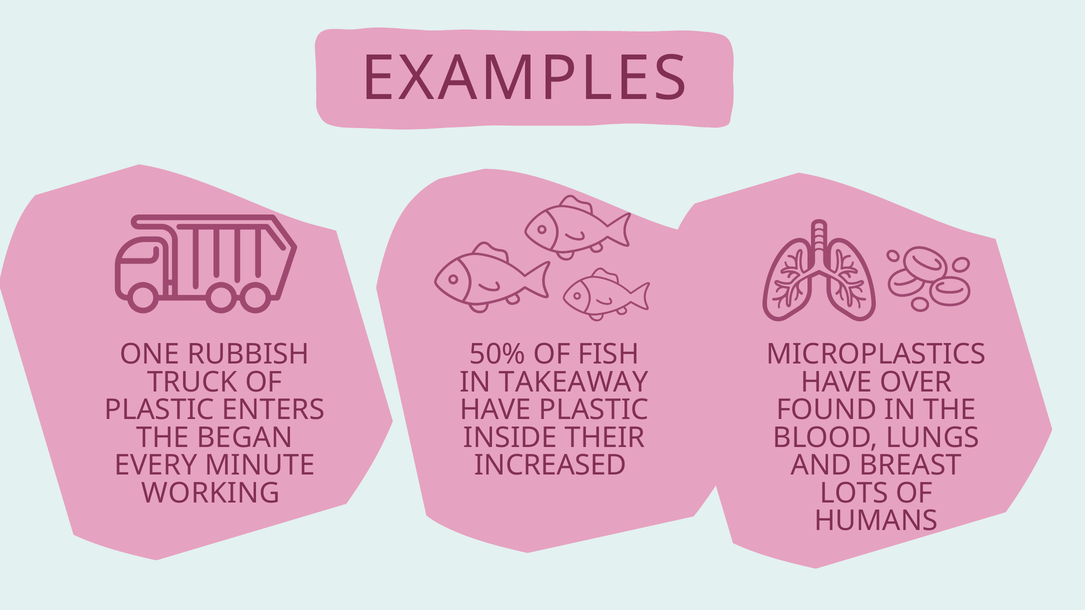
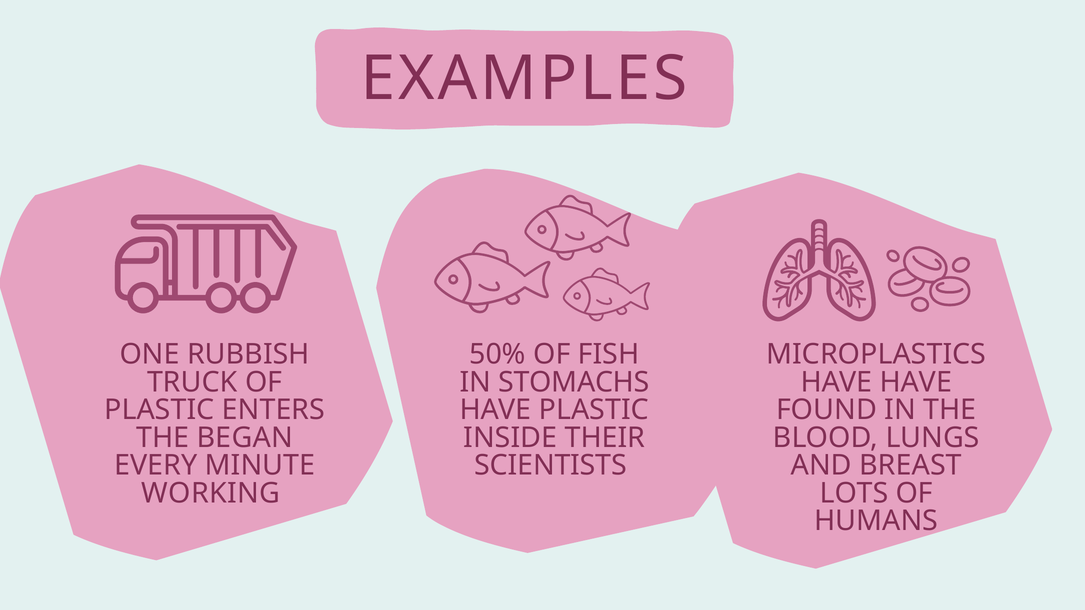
TAKEAWAY: TAKEAWAY -> STOMACHS
HAVE OVER: OVER -> HAVE
INCREASED: INCREASED -> SCIENTISTS
